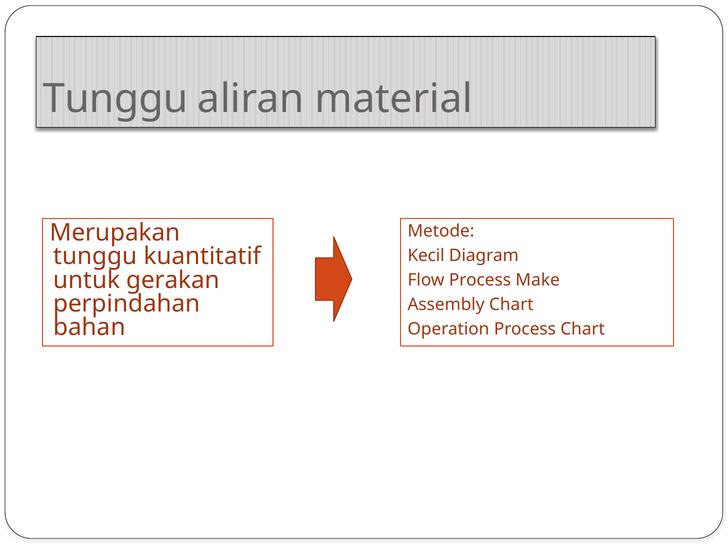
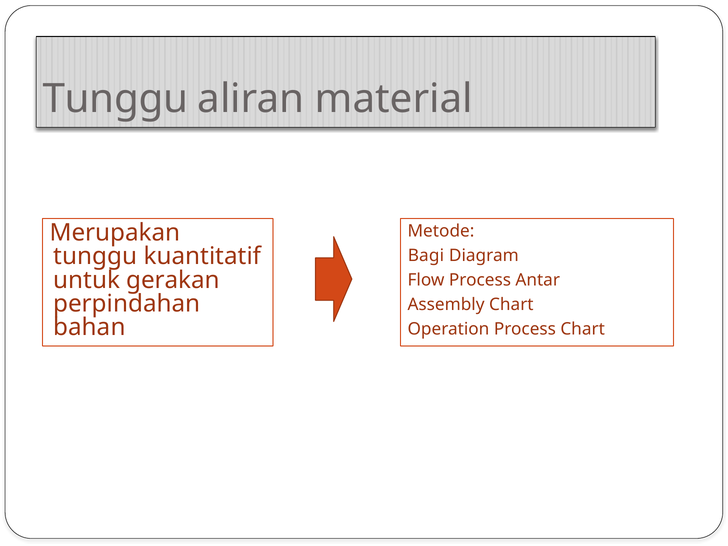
Kecil: Kecil -> Bagi
Make: Make -> Antar
